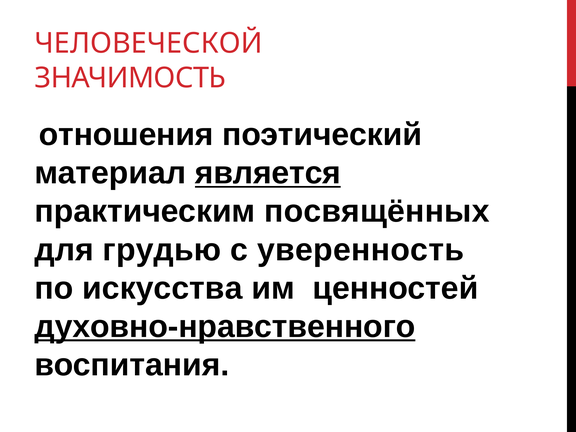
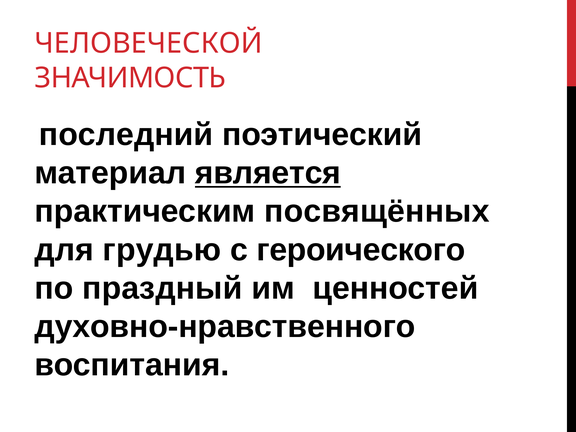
отношения: отношения -> последний
уверенность: уверенность -> героического
искусства: искусства -> праздный
духовно-нравственного underline: present -> none
